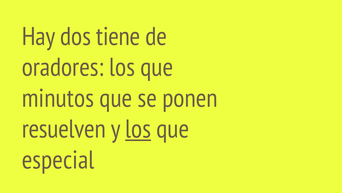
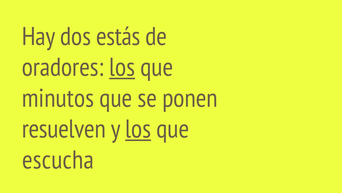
tiene: tiene -> estás
los at (122, 67) underline: none -> present
especial: especial -> escucha
